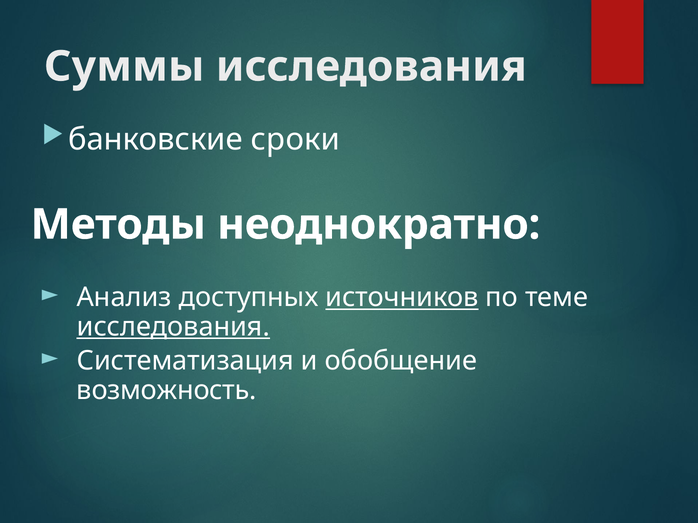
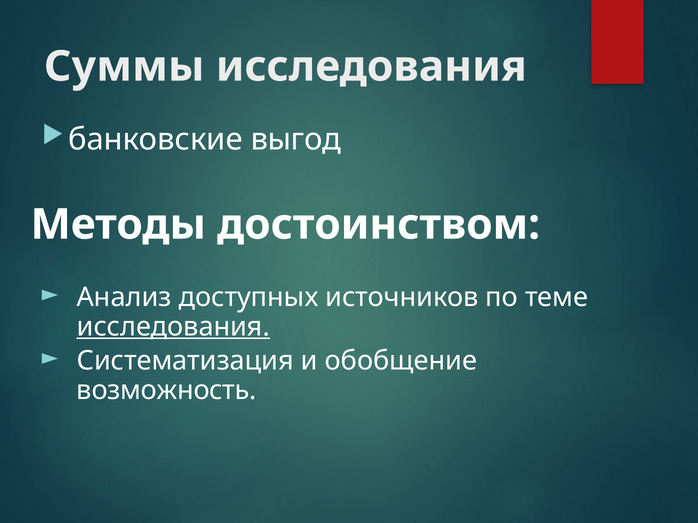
сроки: сроки -> выгод
неоднократно: неоднократно -> достоинством
источников underline: present -> none
